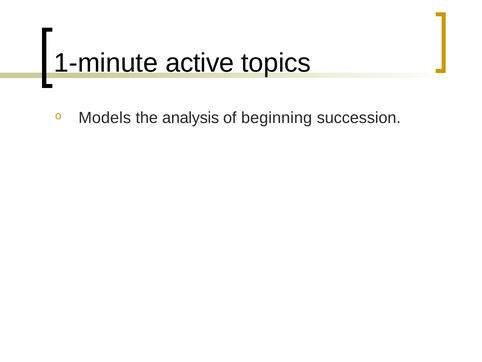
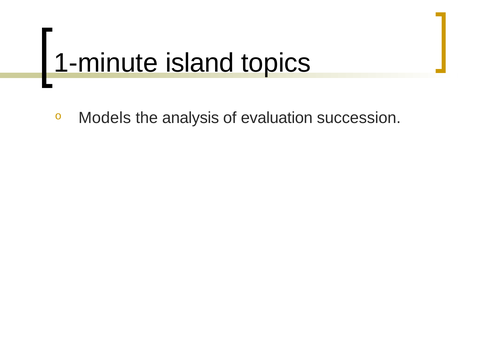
active: active -> island
beginning: beginning -> evaluation
